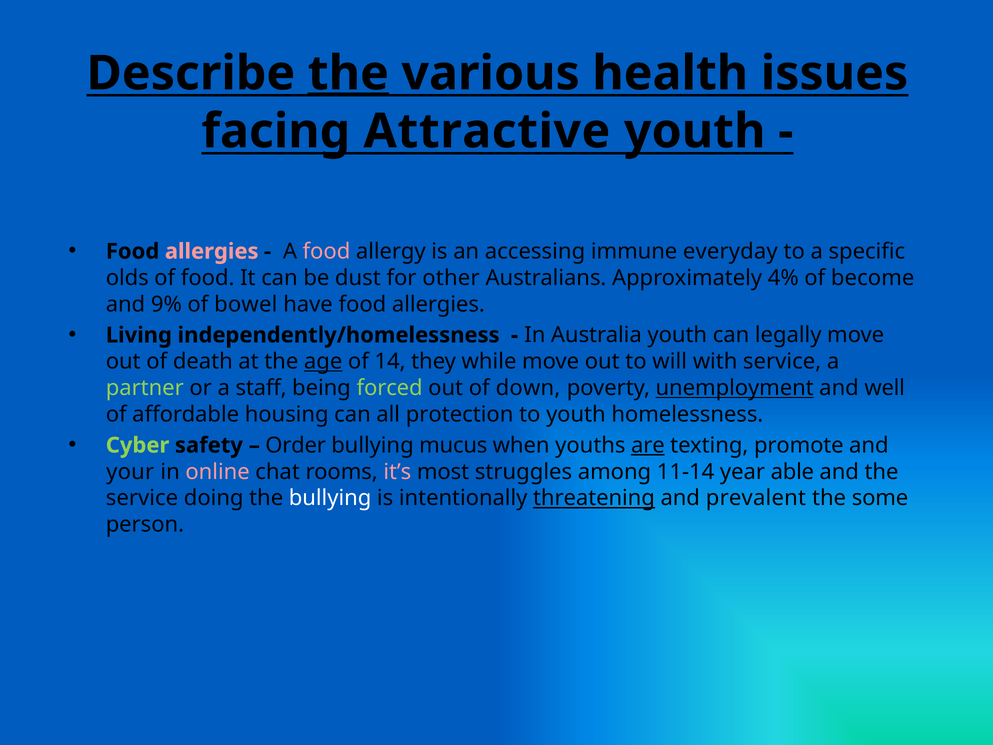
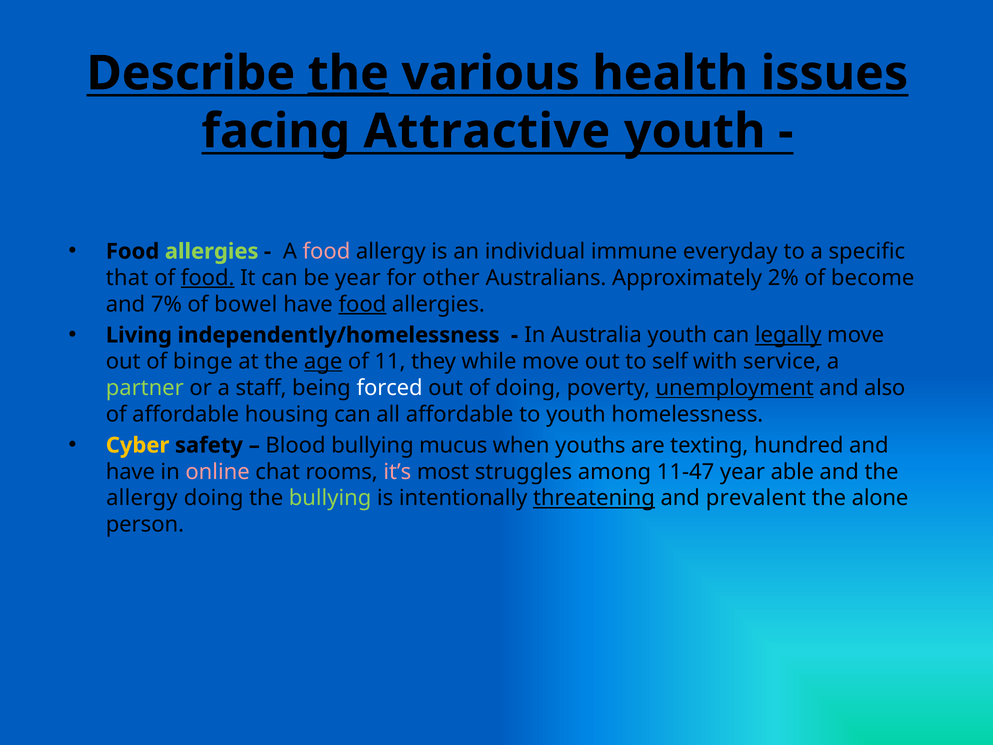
allergies at (212, 251) colour: pink -> light green
accessing: accessing -> individual
olds: olds -> that
food at (208, 278) underline: none -> present
be dust: dust -> year
4%: 4% -> 2%
9%: 9% -> 7%
food at (362, 304) underline: none -> present
legally underline: none -> present
death: death -> binge
14: 14 -> 11
will: will -> self
forced colour: light green -> white
of down: down -> doing
well: well -> also
all protection: protection -> affordable
Cyber colour: light green -> yellow
Order: Order -> Blood
are underline: present -> none
promote: promote -> hundred
your at (130, 472): your -> have
11-14: 11-14 -> 11-47
service at (142, 498): service -> allergy
bullying at (330, 498) colour: white -> light green
some: some -> alone
